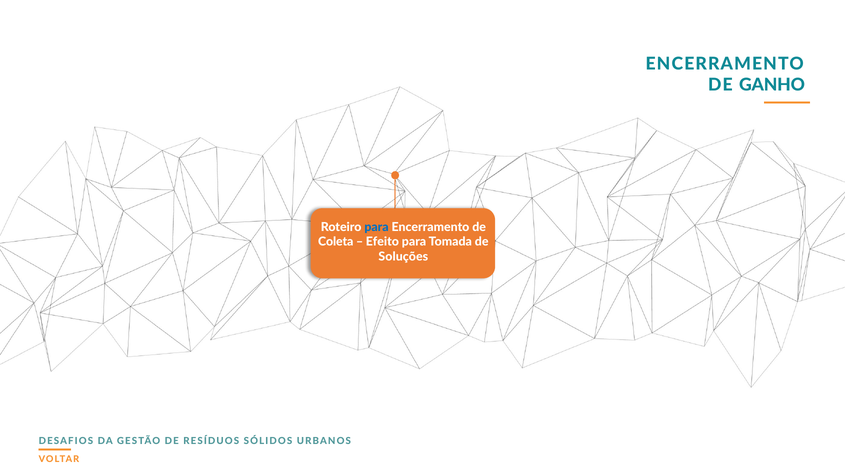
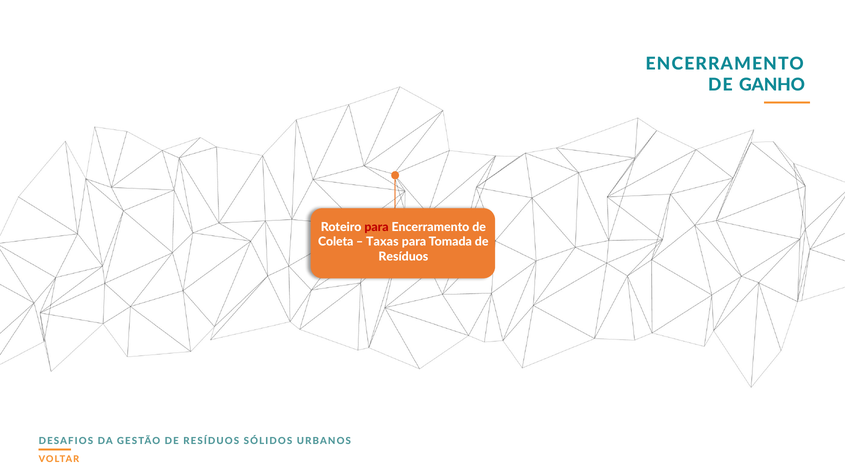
para at (377, 227) colour: blue -> red
Efeito: Efeito -> Taxas
Soluções at (403, 257): Soluções -> Resíduos
